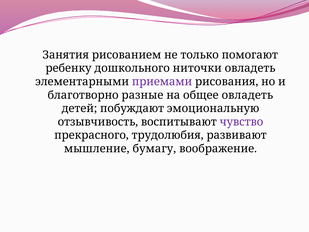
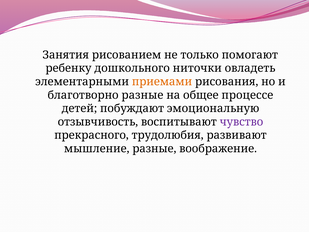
приемами colour: purple -> orange
общее овладеть: овладеть -> процессе
мышление бумагу: бумагу -> разные
